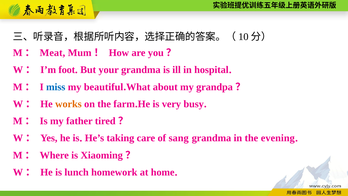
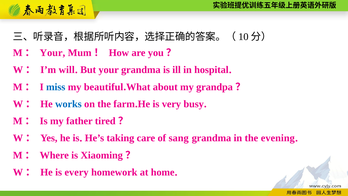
Meat at (52, 53): Meat -> Your
foot: foot -> will
works colour: orange -> blue
lunch: lunch -> every
